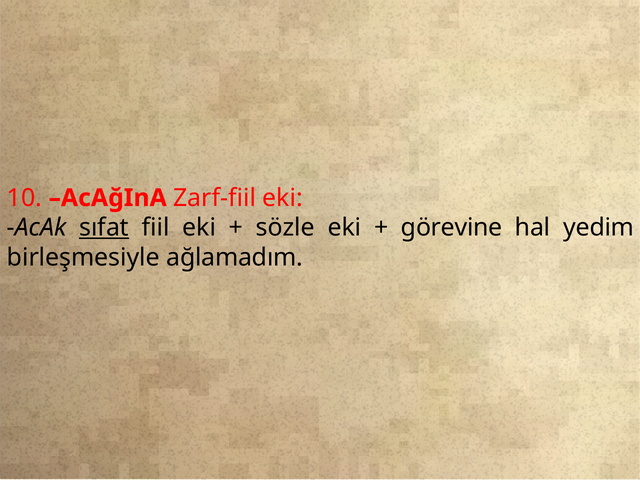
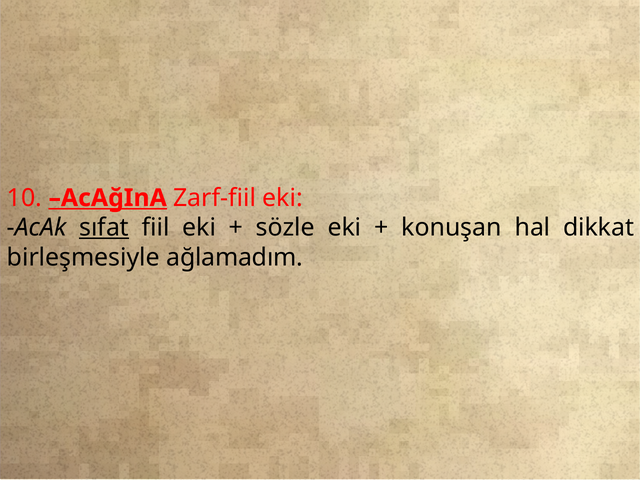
AcAğInA underline: none -> present
görevine: görevine -> konuşan
yedim: yedim -> dikkat
